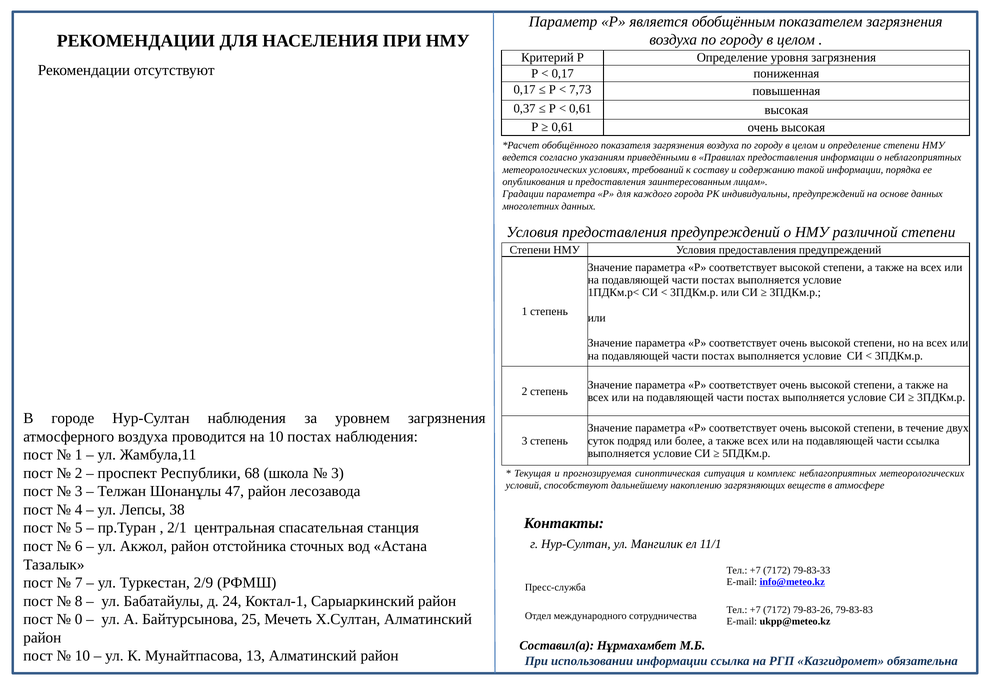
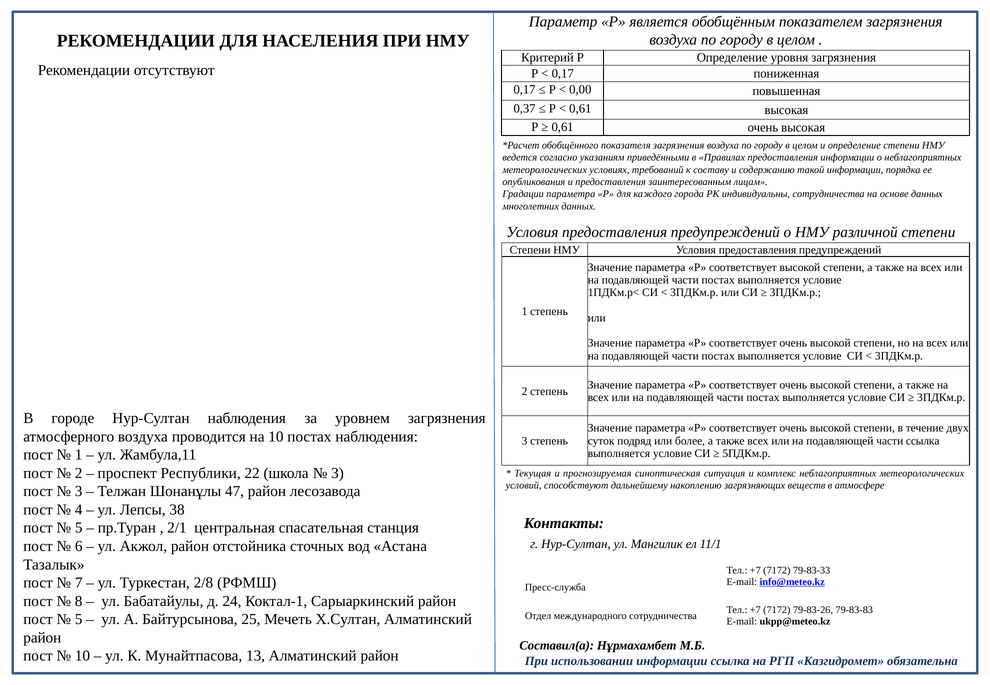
7,73: 7,73 -> 0,00
индивидуальны предупреждений: предупреждений -> сотрудничества
68: 68 -> 22
2/9: 2/9 -> 2/8
0 at (79, 620): 0 -> 5
